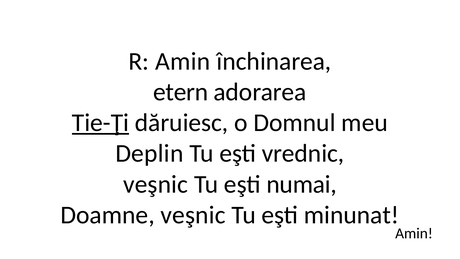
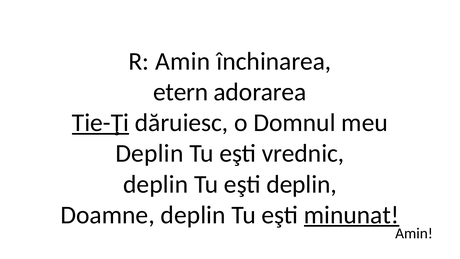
veşnic at (156, 184): veşnic -> deplin
eşti numai: numai -> deplin
Doamne veşnic: veşnic -> deplin
minunat underline: none -> present
